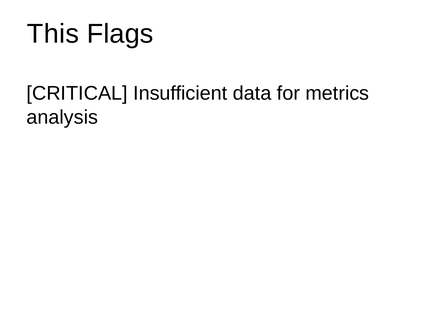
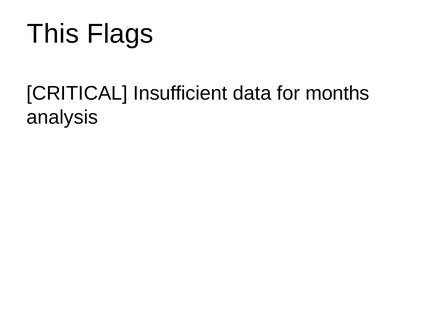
metrics: metrics -> months
